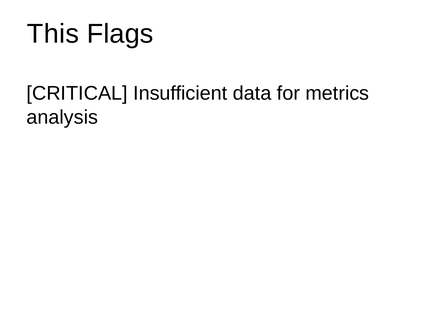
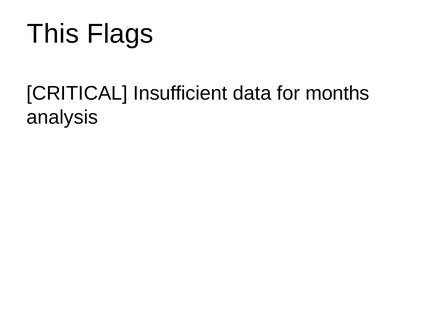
metrics: metrics -> months
